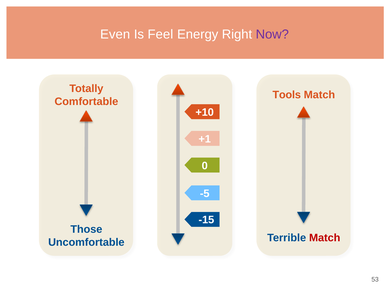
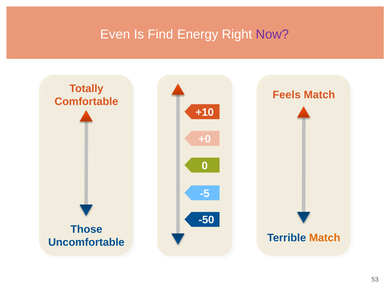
Feel: Feel -> Find
Tools: Tools -> Feels
+1: +1 -> +0
-15: -15 -> -50
Match at (325, 238) colour: red -> orange
